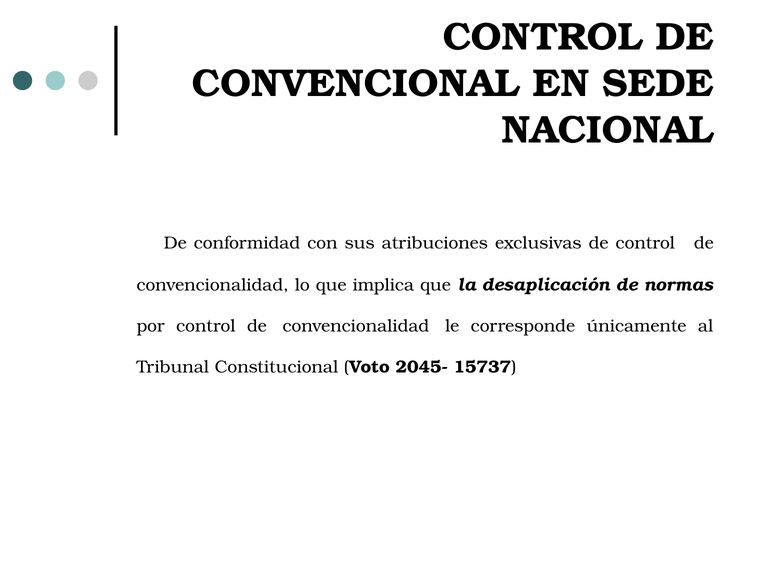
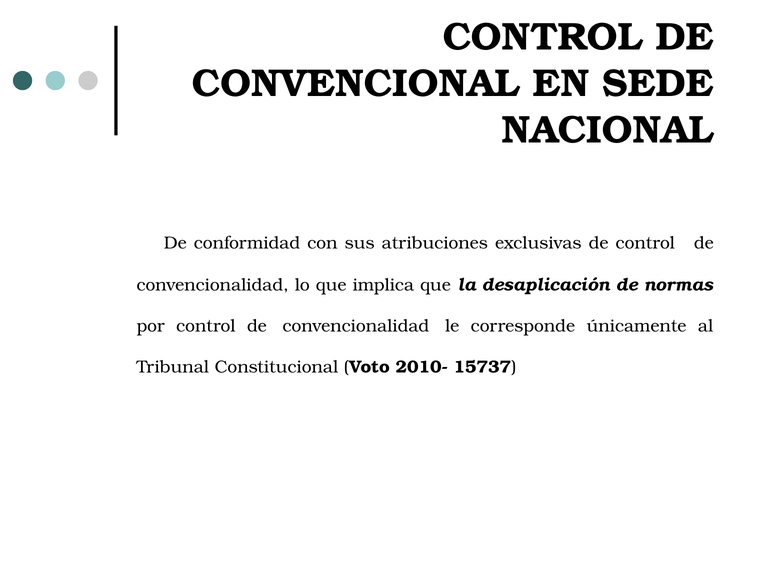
2045-: 2045- -> 2010-
